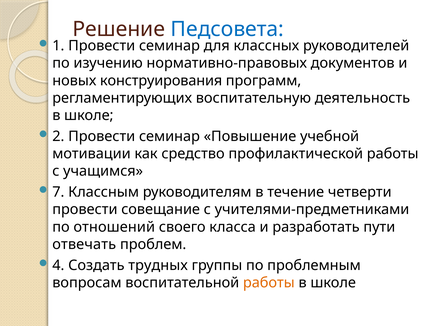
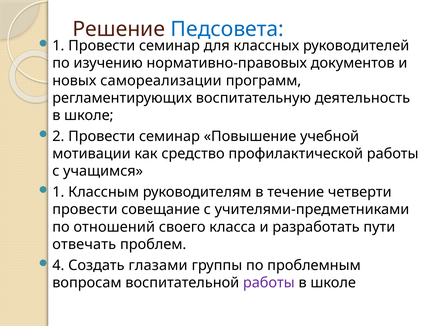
конструирования: конструирования -> самореализации
7 at (58, 192): 7 -> 1
трудных: трудных -> глазами
работы at (269, 283) colour: orange -> purple
